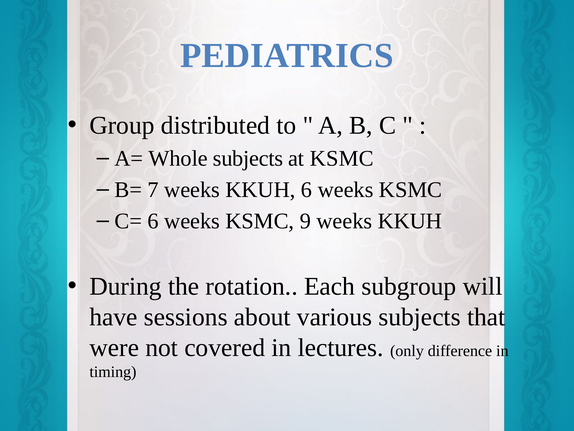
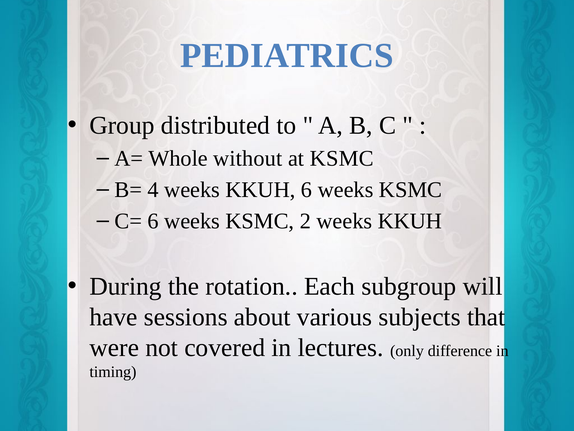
Whole subjects: subjects -> without
7: 7 -> 4
9: 9 -> 2
